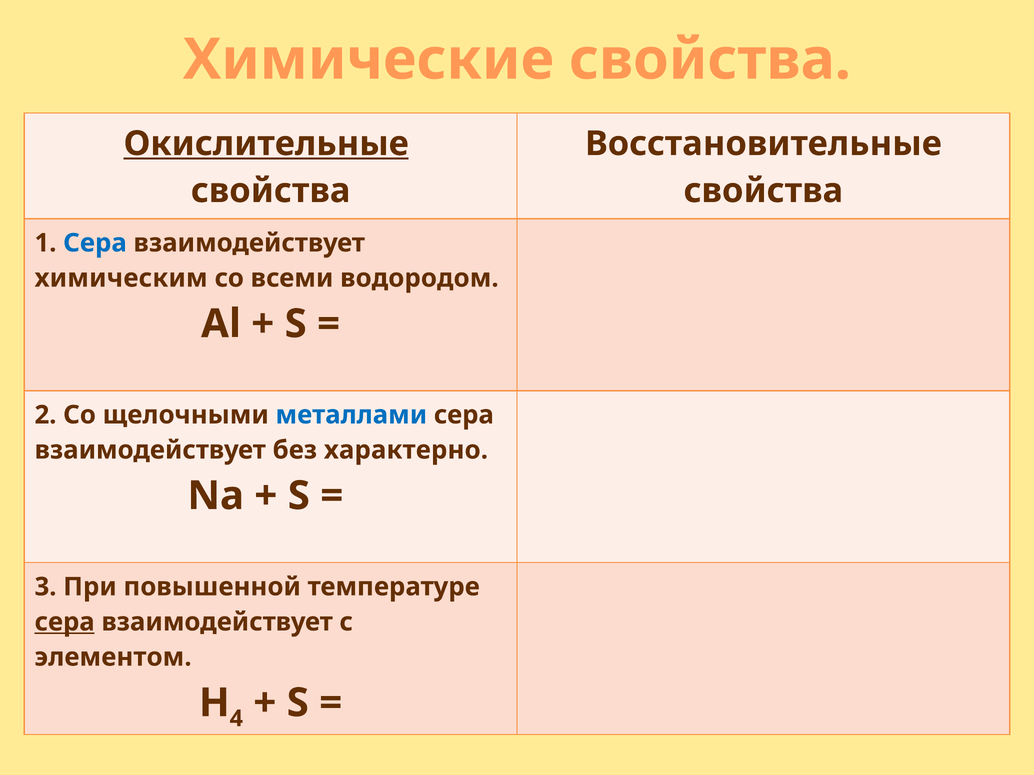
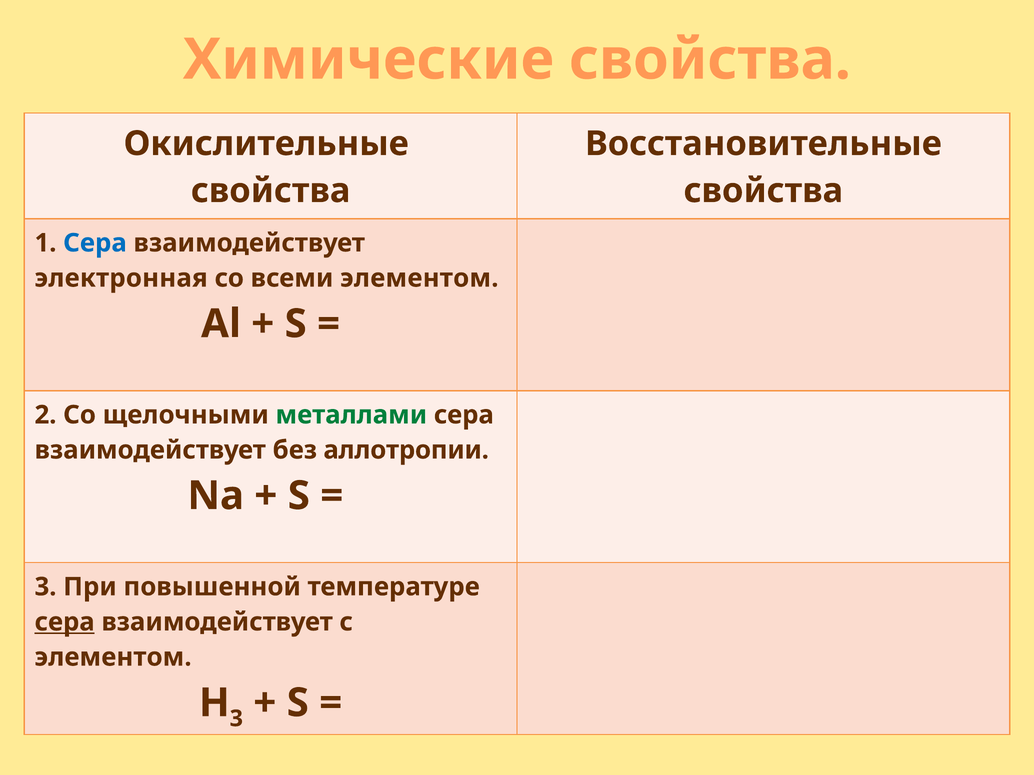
Окислительные underline: present -> none
химическим: химическим -> электронная
всеми водородом: водородом -> элементом
металлами colour: blue -> green
характерно: характерно -> аллотропии
4 at (236, 719): 4 -> 3
